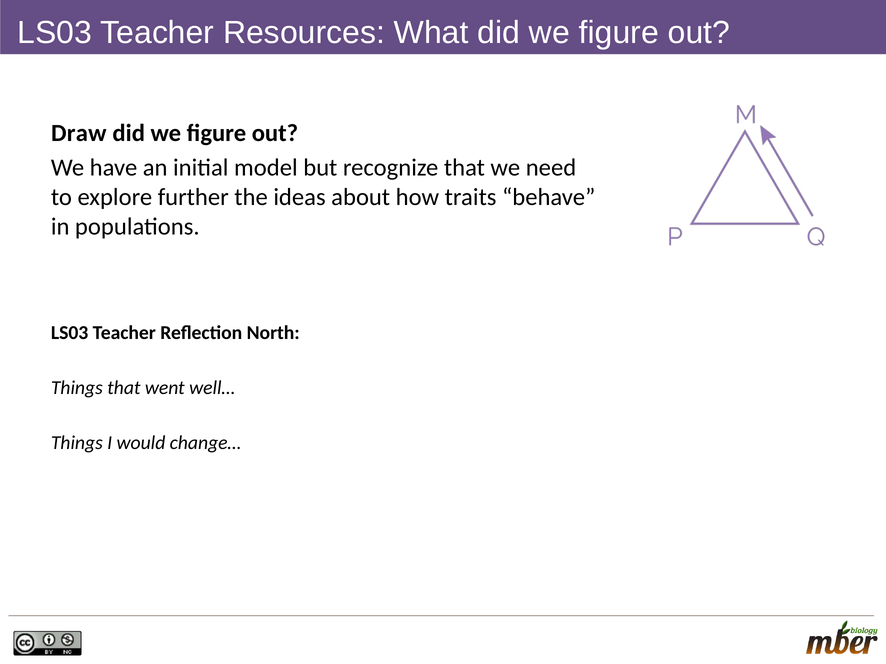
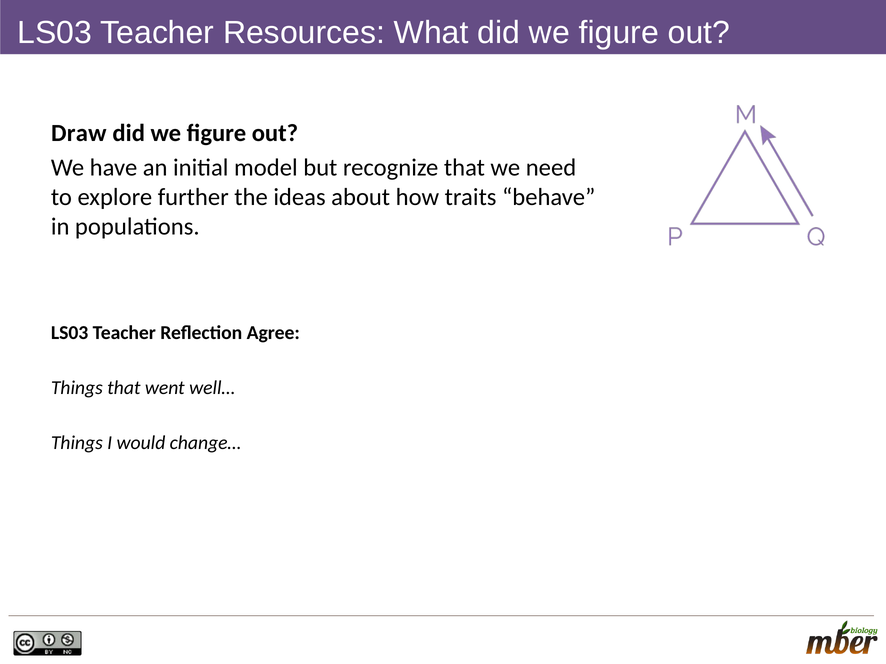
North: North -> Agree
